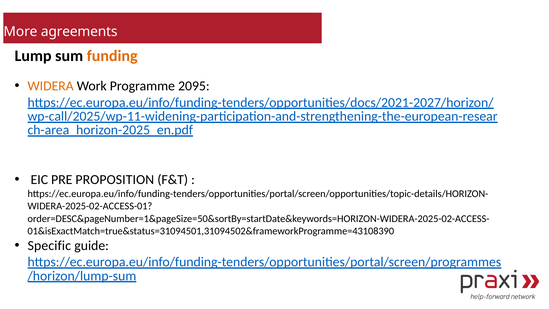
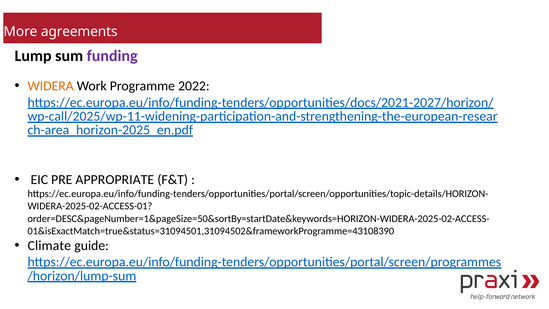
funding colour: orange -> purple
2095: 2095 -> 2022
PROPOSITION: PROPOSITION -> APPROPRIATE
Specific: Specific -> Climate
